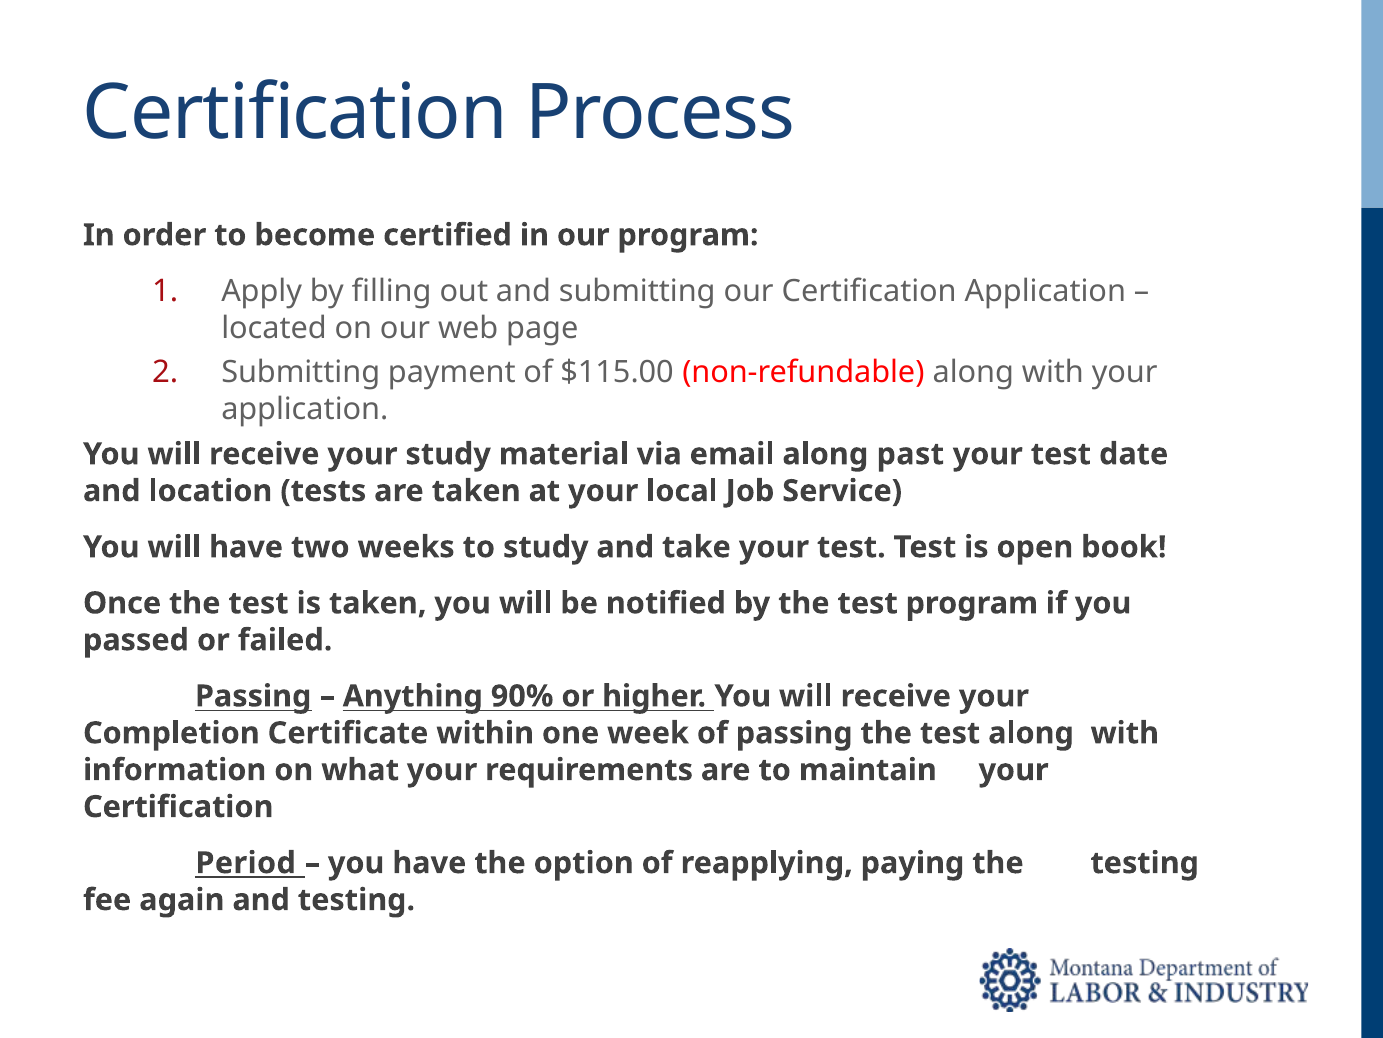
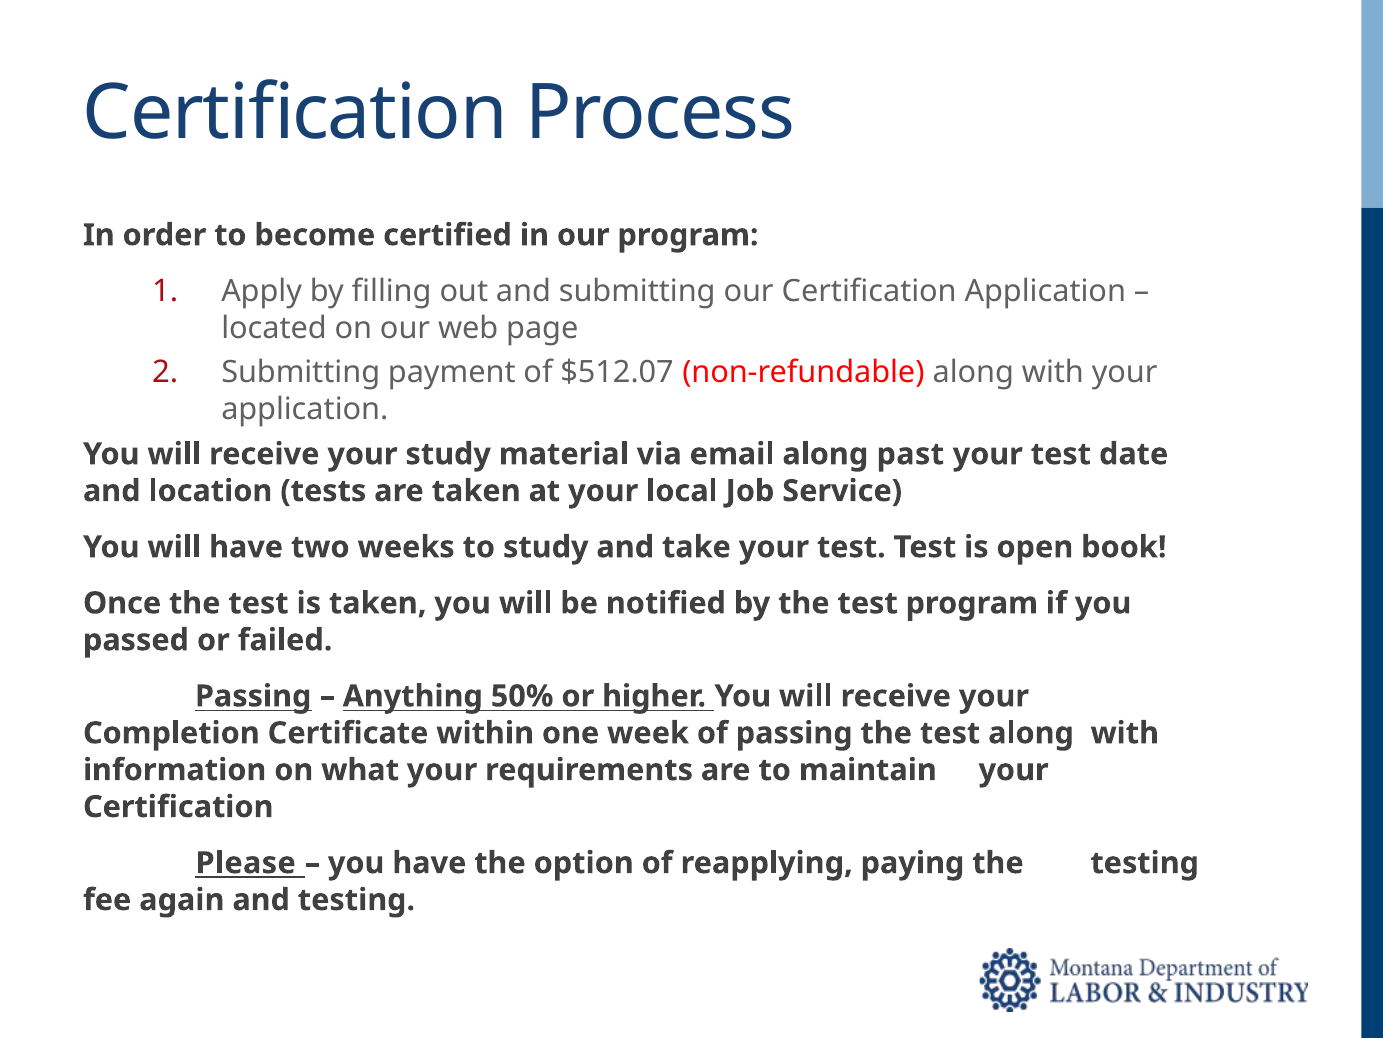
$115.00: $115.00 -> $512.07
90%: 90% -> 50%
Period: Period -> Please
